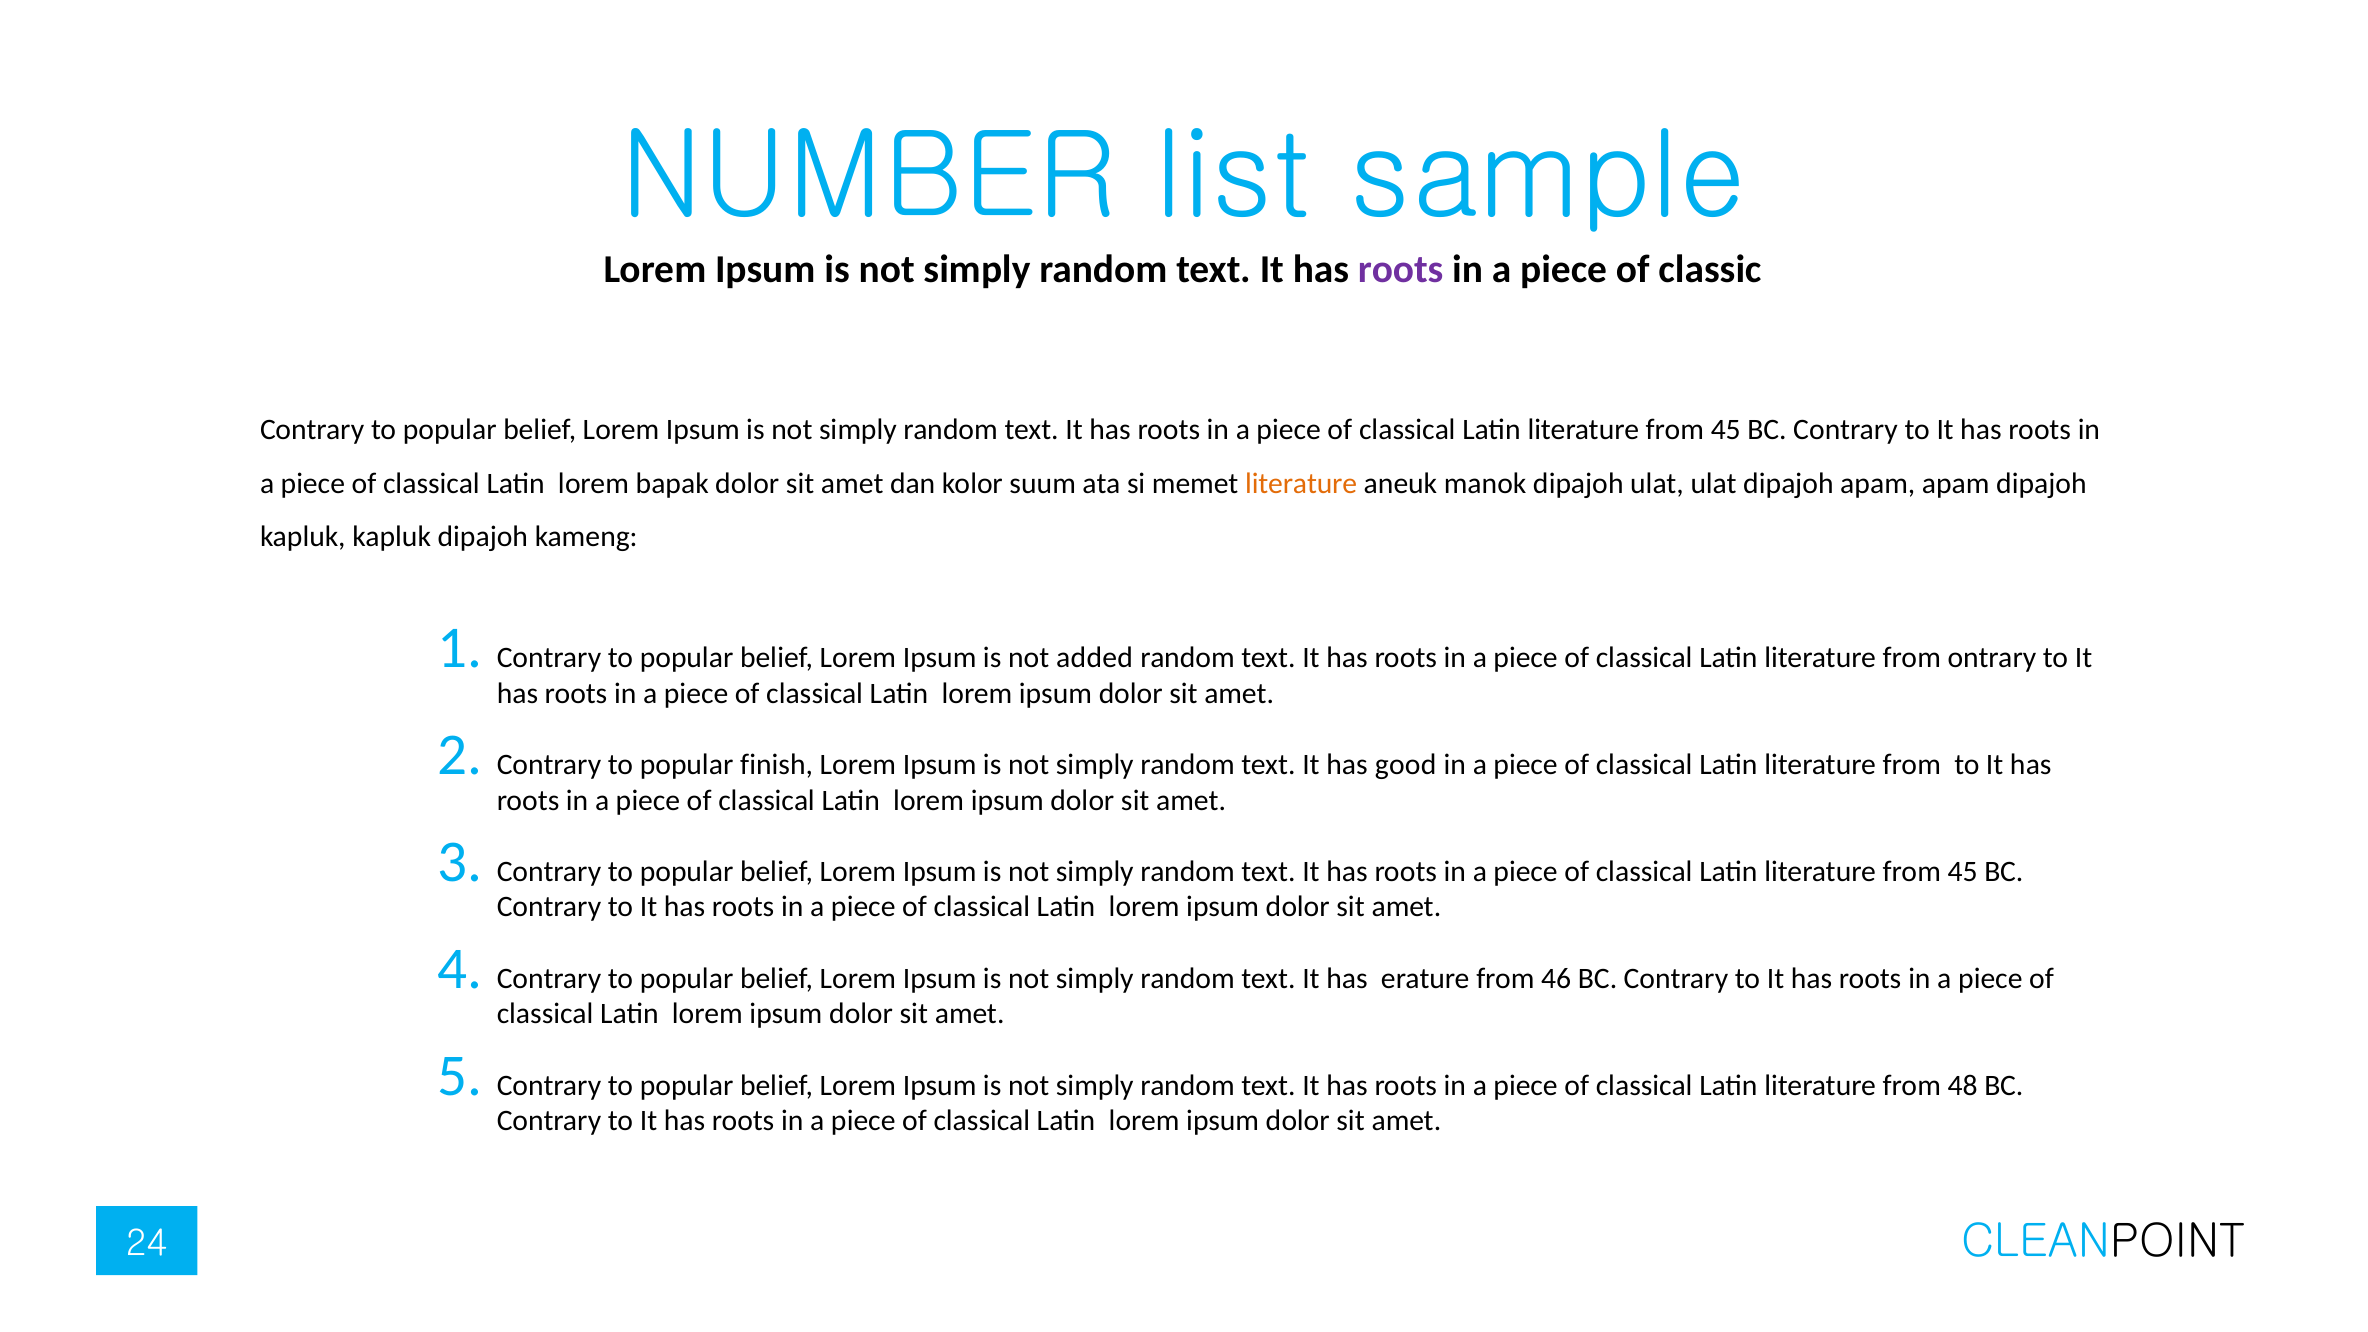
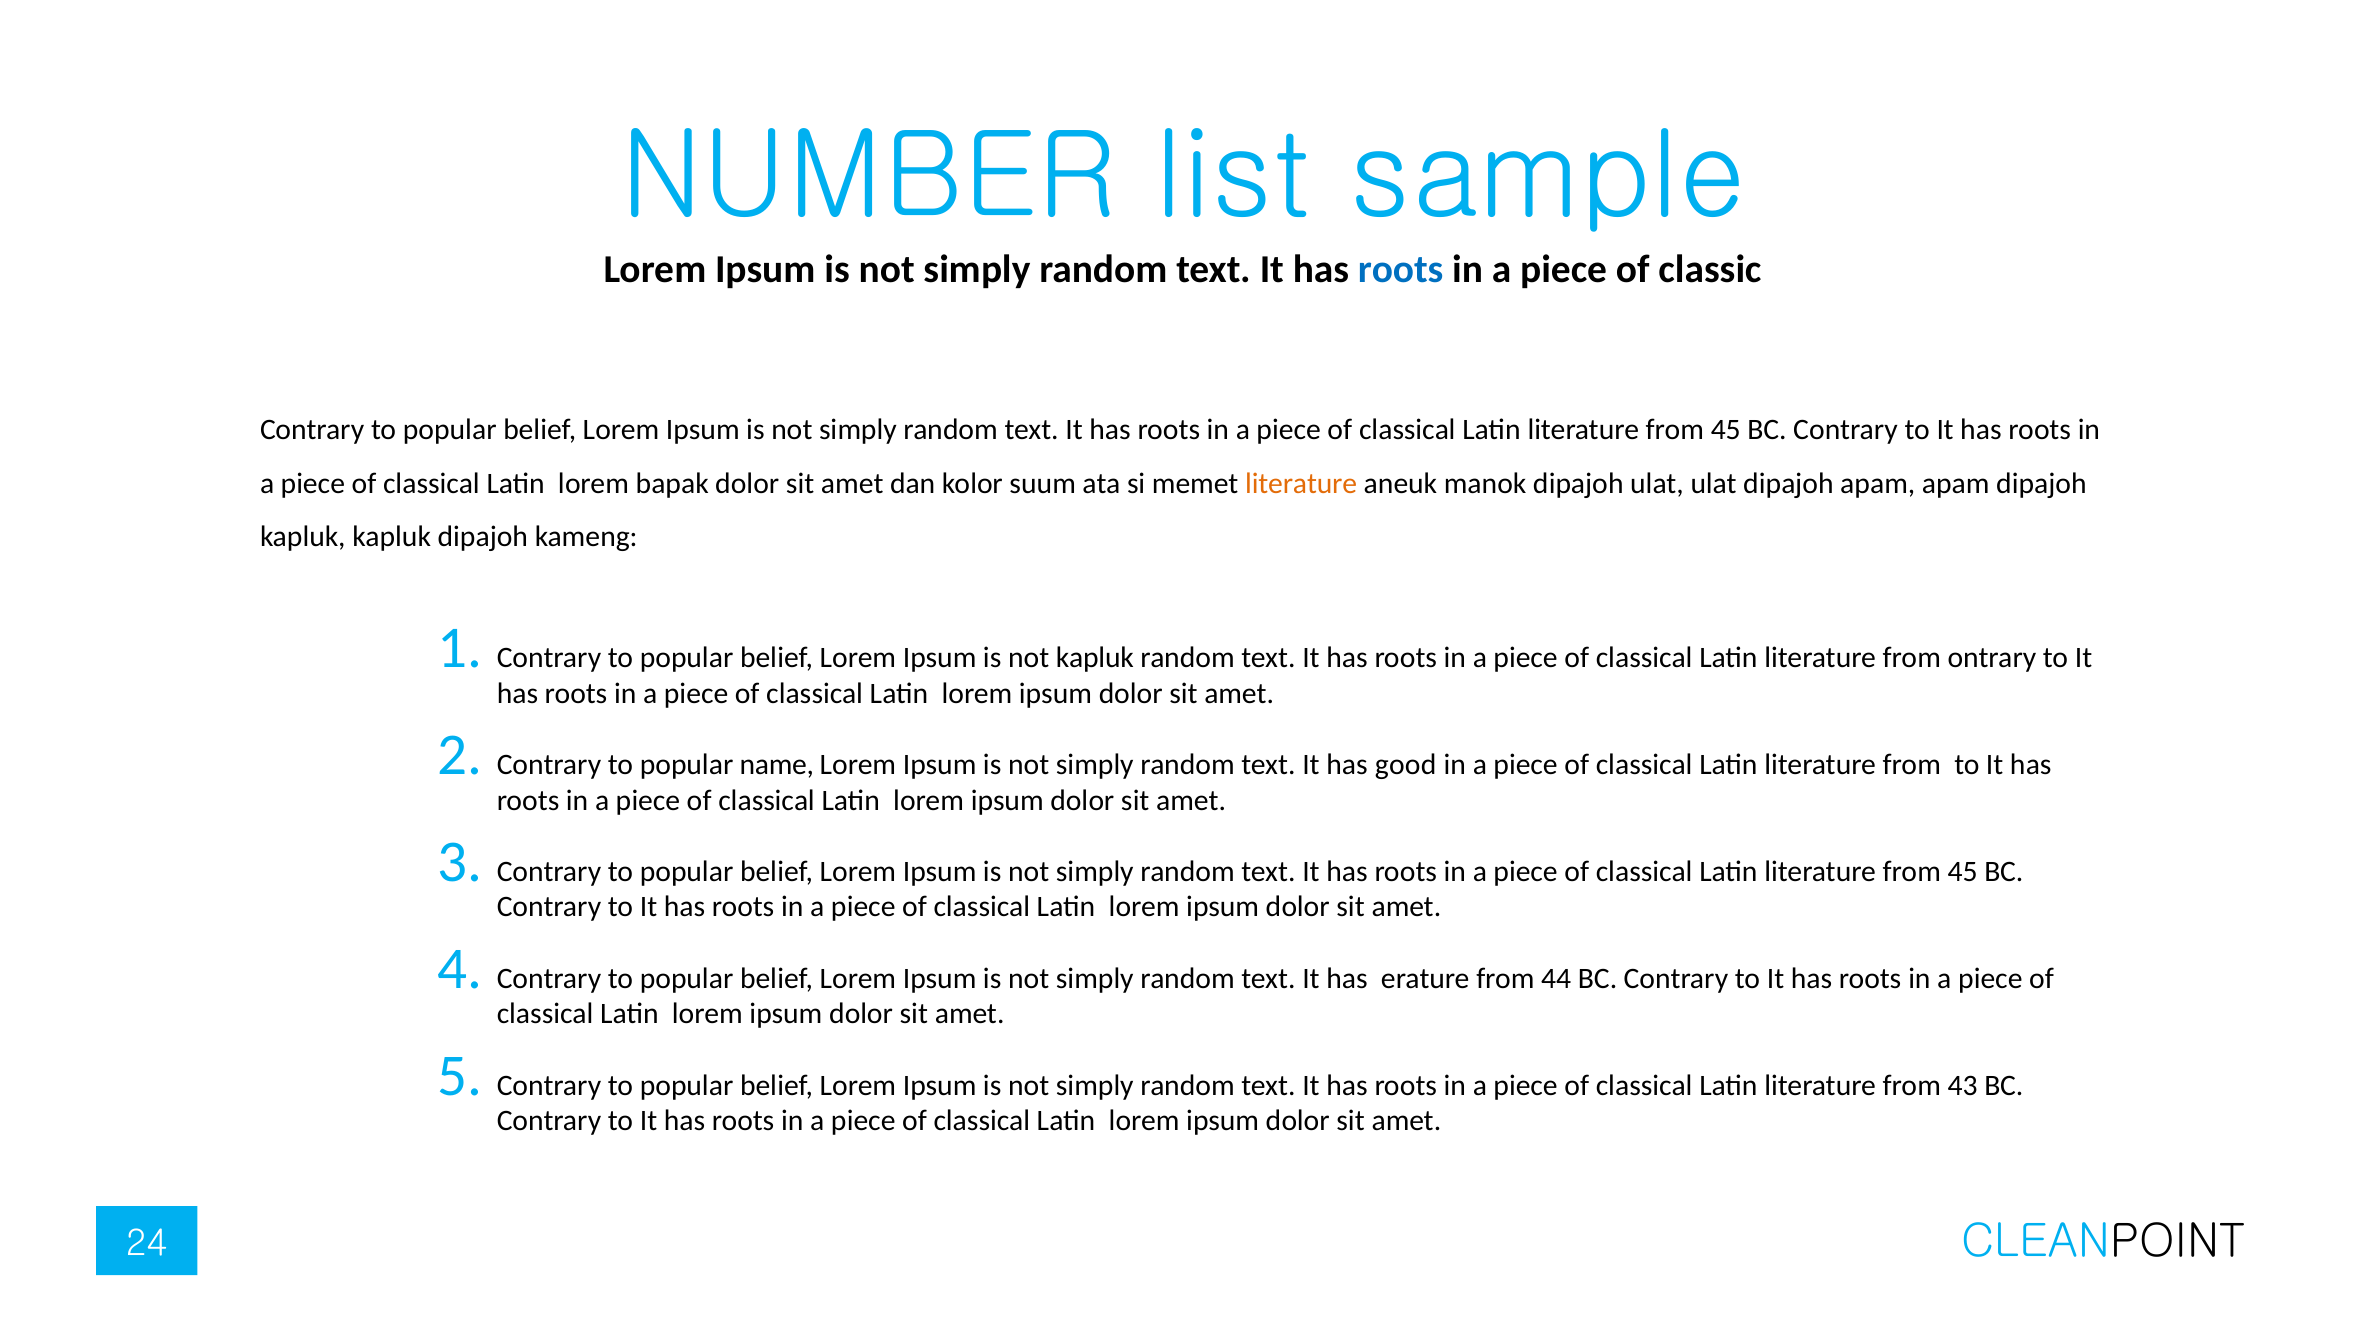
roots at (1401, 270) colour: purple -> blue
not added: added -> kapluk
finish: finish -> name
46: 46 -> 44
48: 48 -> 43
